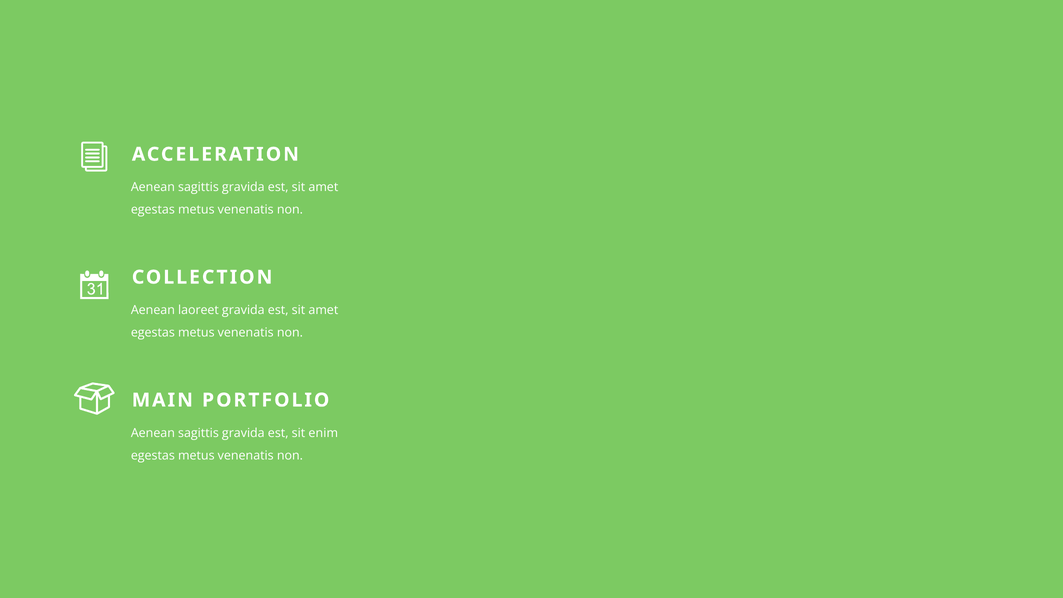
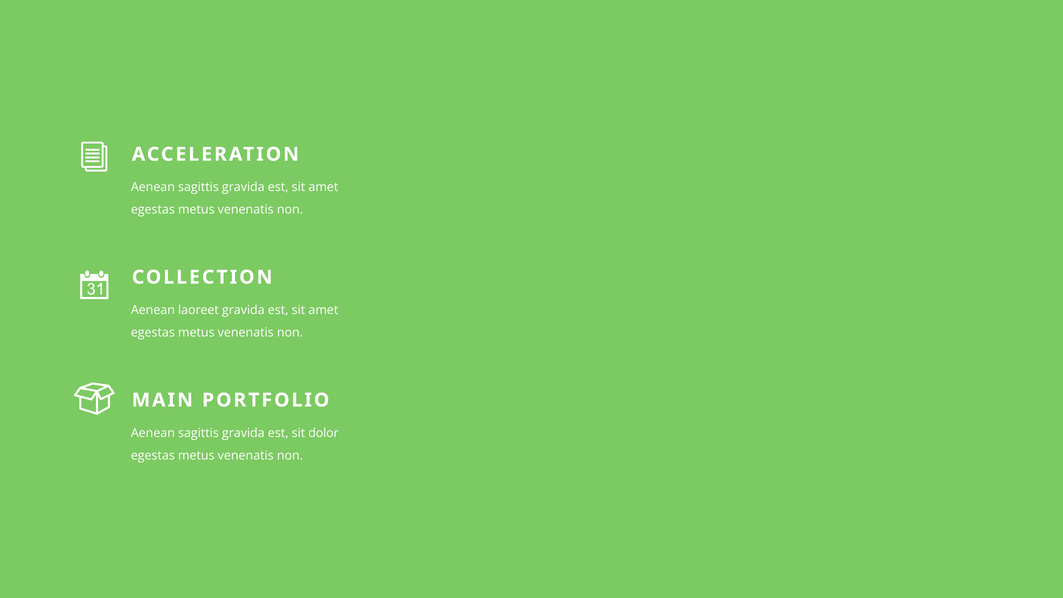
enim: enim -> dolor
